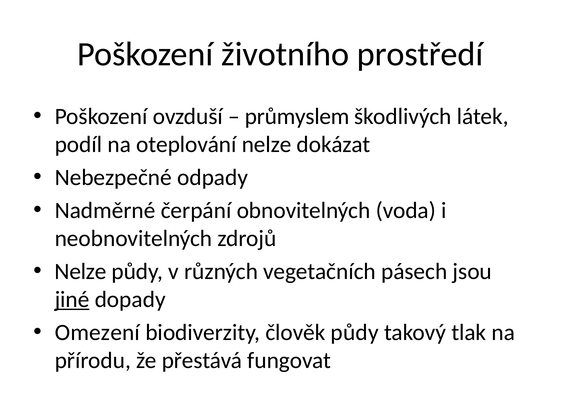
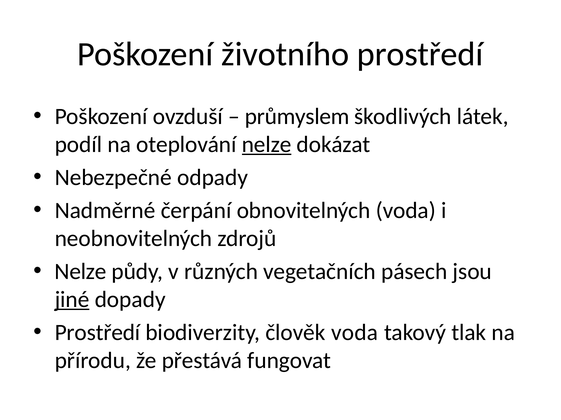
nelze at (267, 145) underline: none -> present
Omezení at (97, 333): Omezení -> Prostředí
člověk půdy: půdy -> voda
